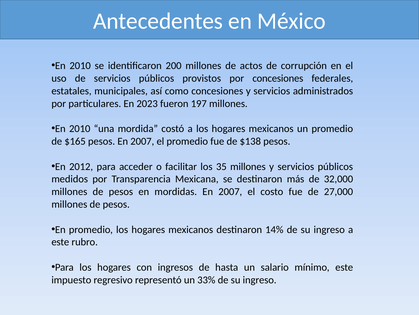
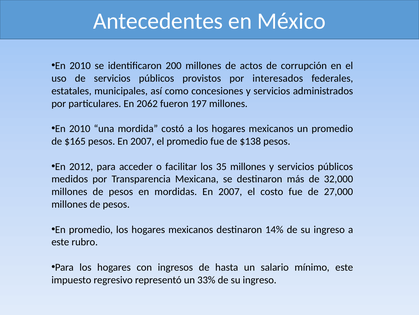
por concesiones: concesiones -> interesados
2023: 2023 -> 2062
